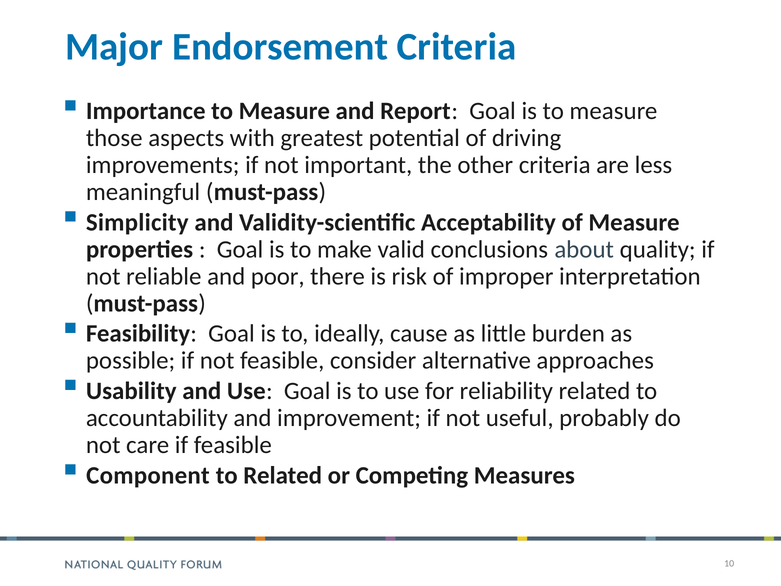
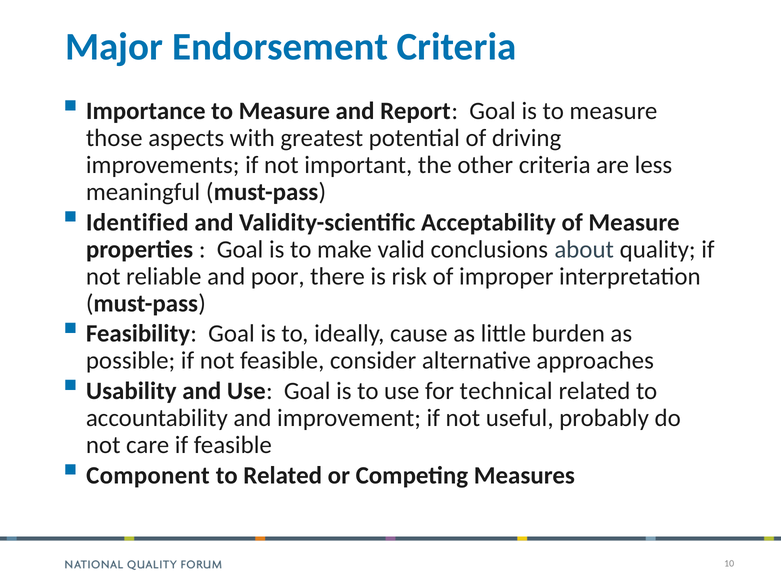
Simplicity: Simplicity -> Identified
reliability: reliability -> technical
